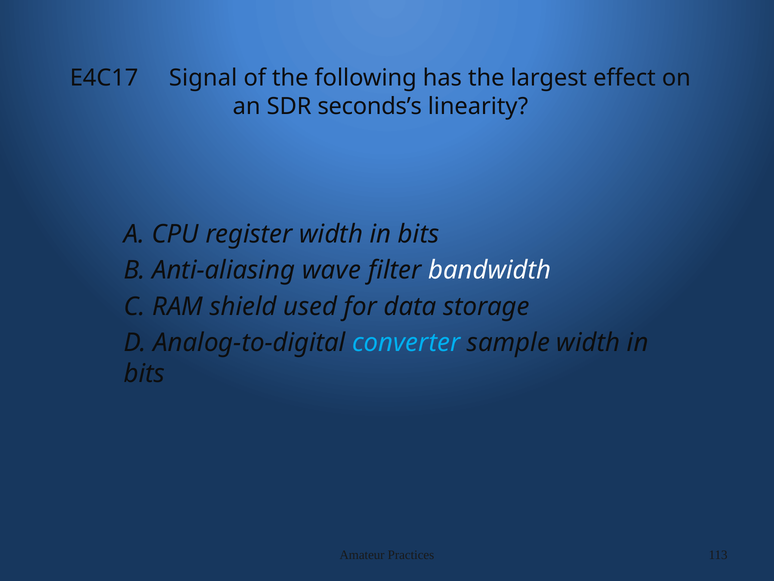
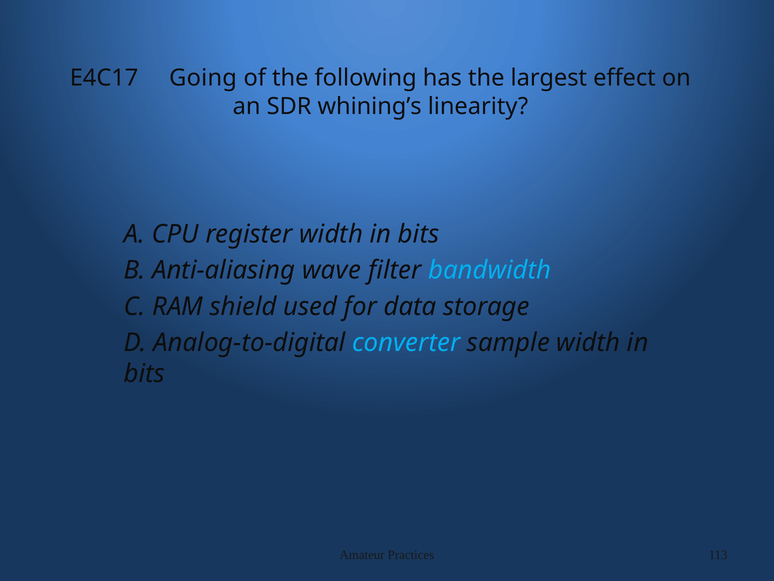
Signal: Signal -> Going
seconds’s: seconds’s -> whining’s
bandwidth colour: white -> light blue
